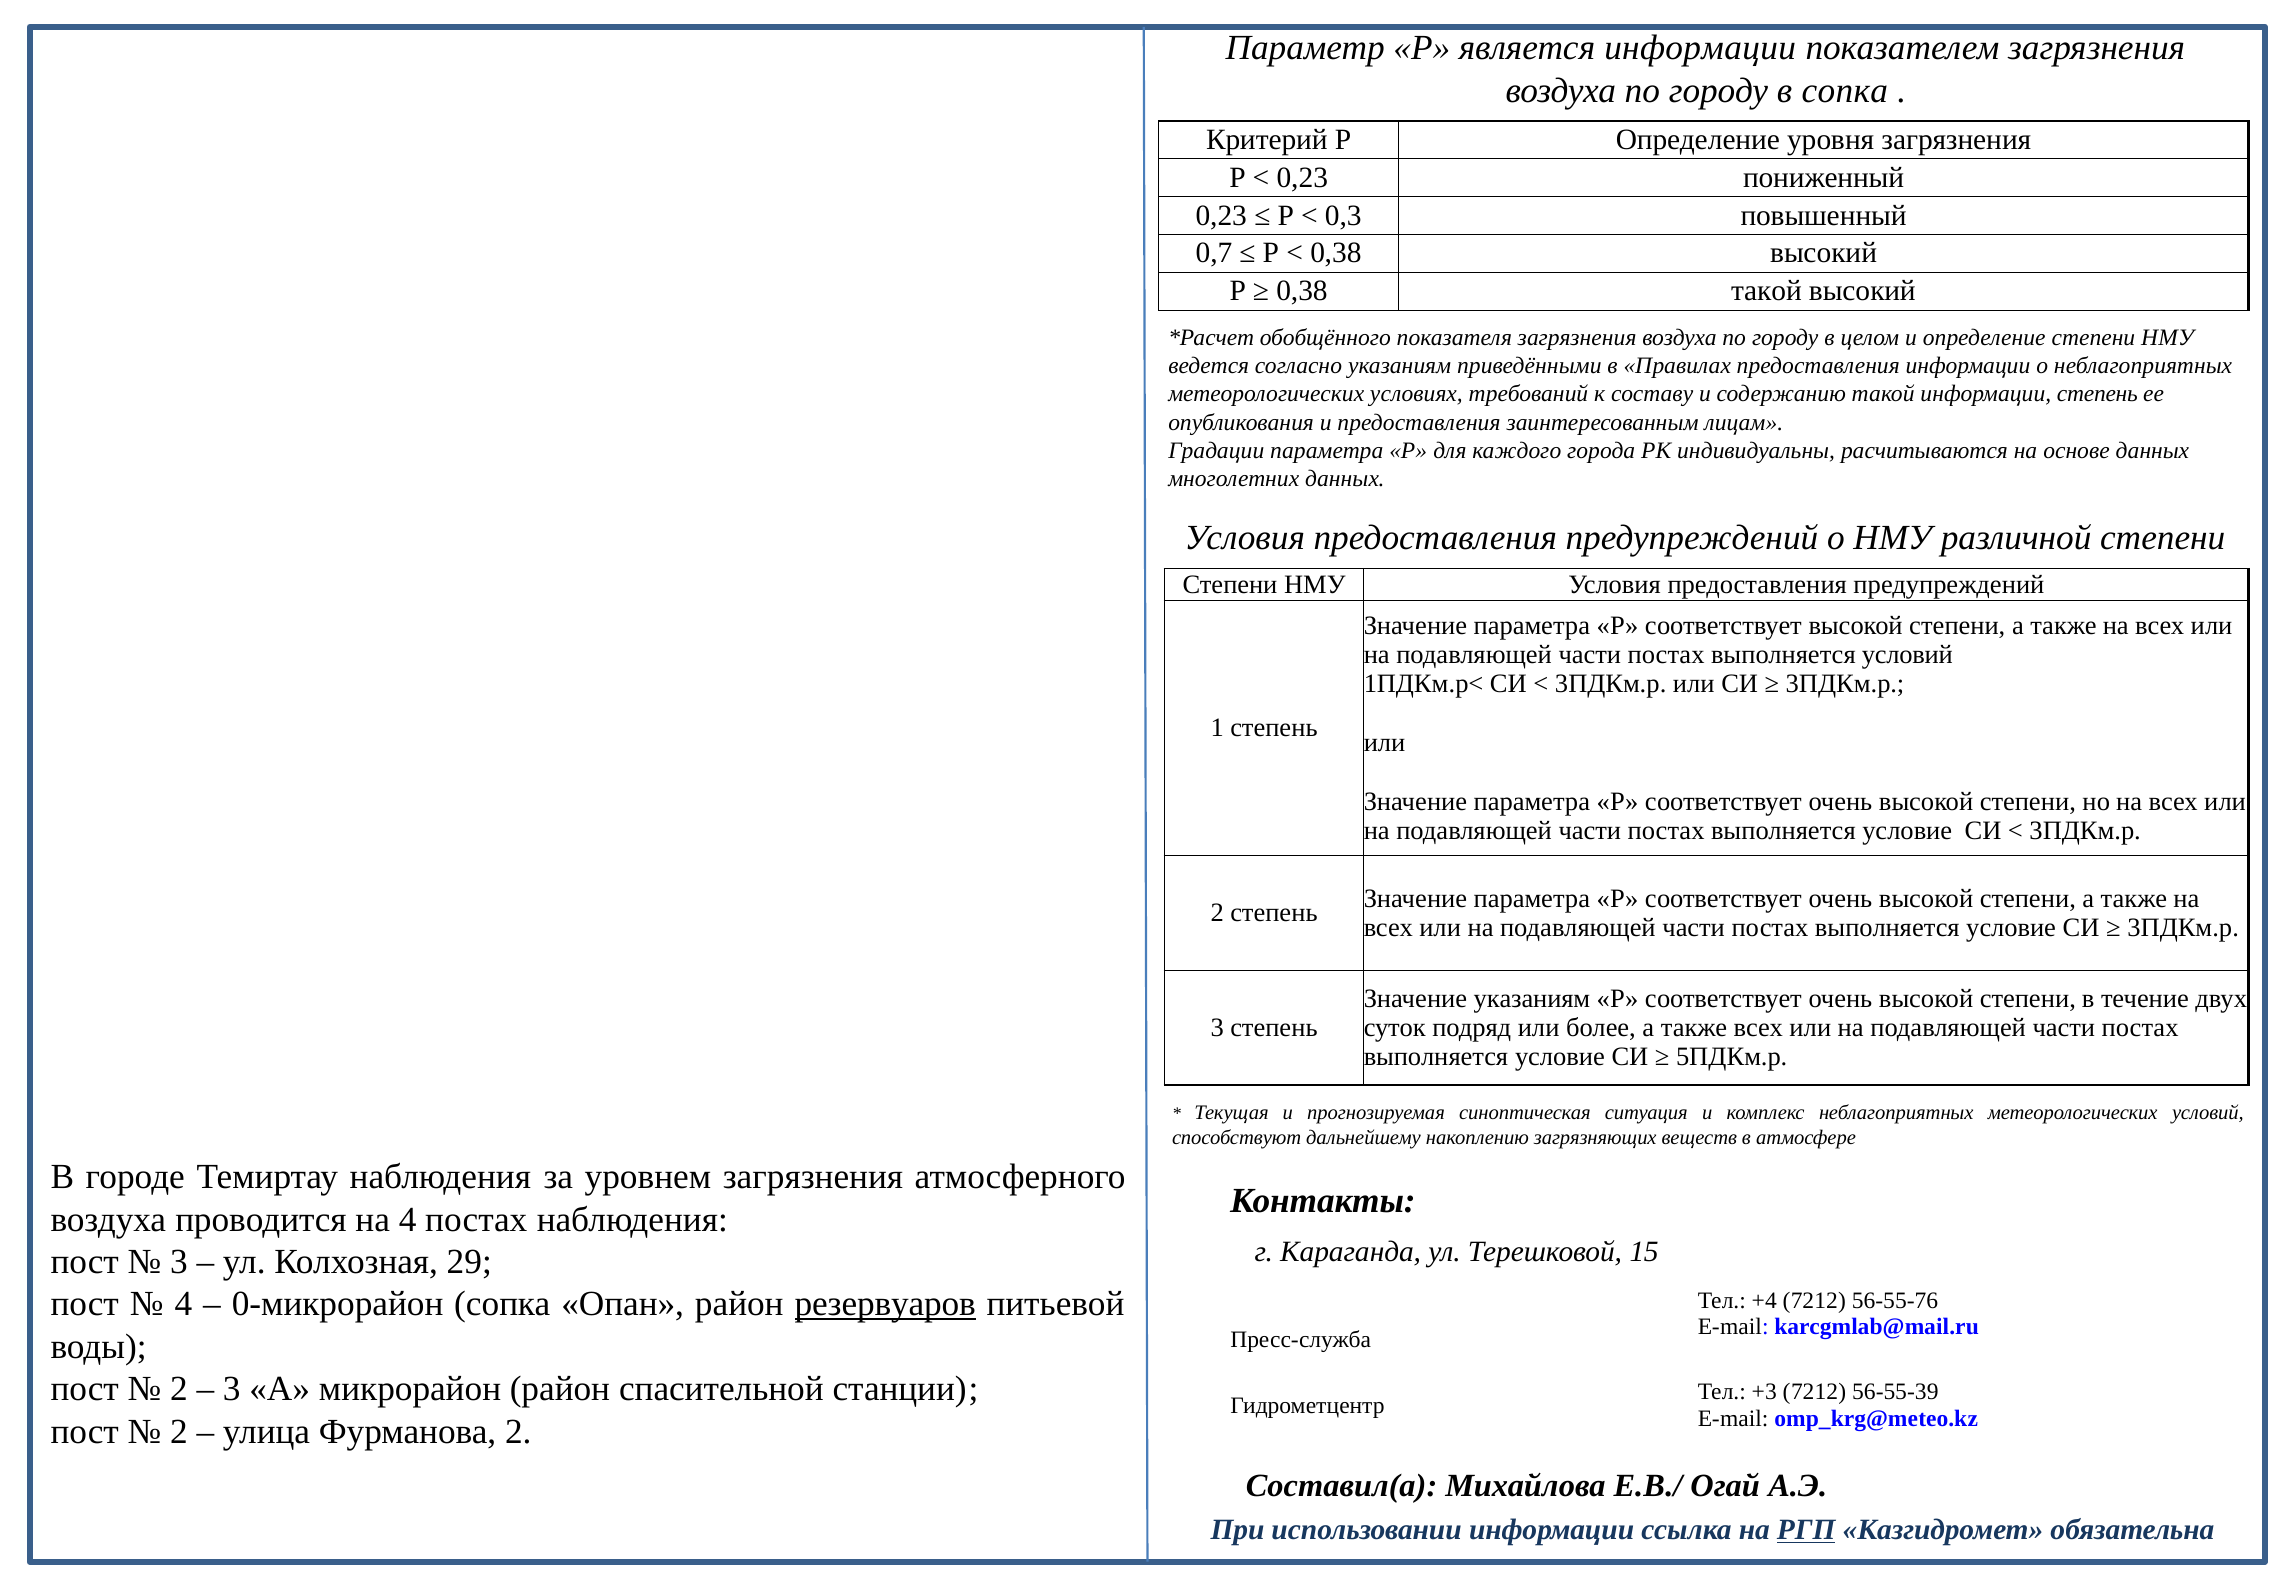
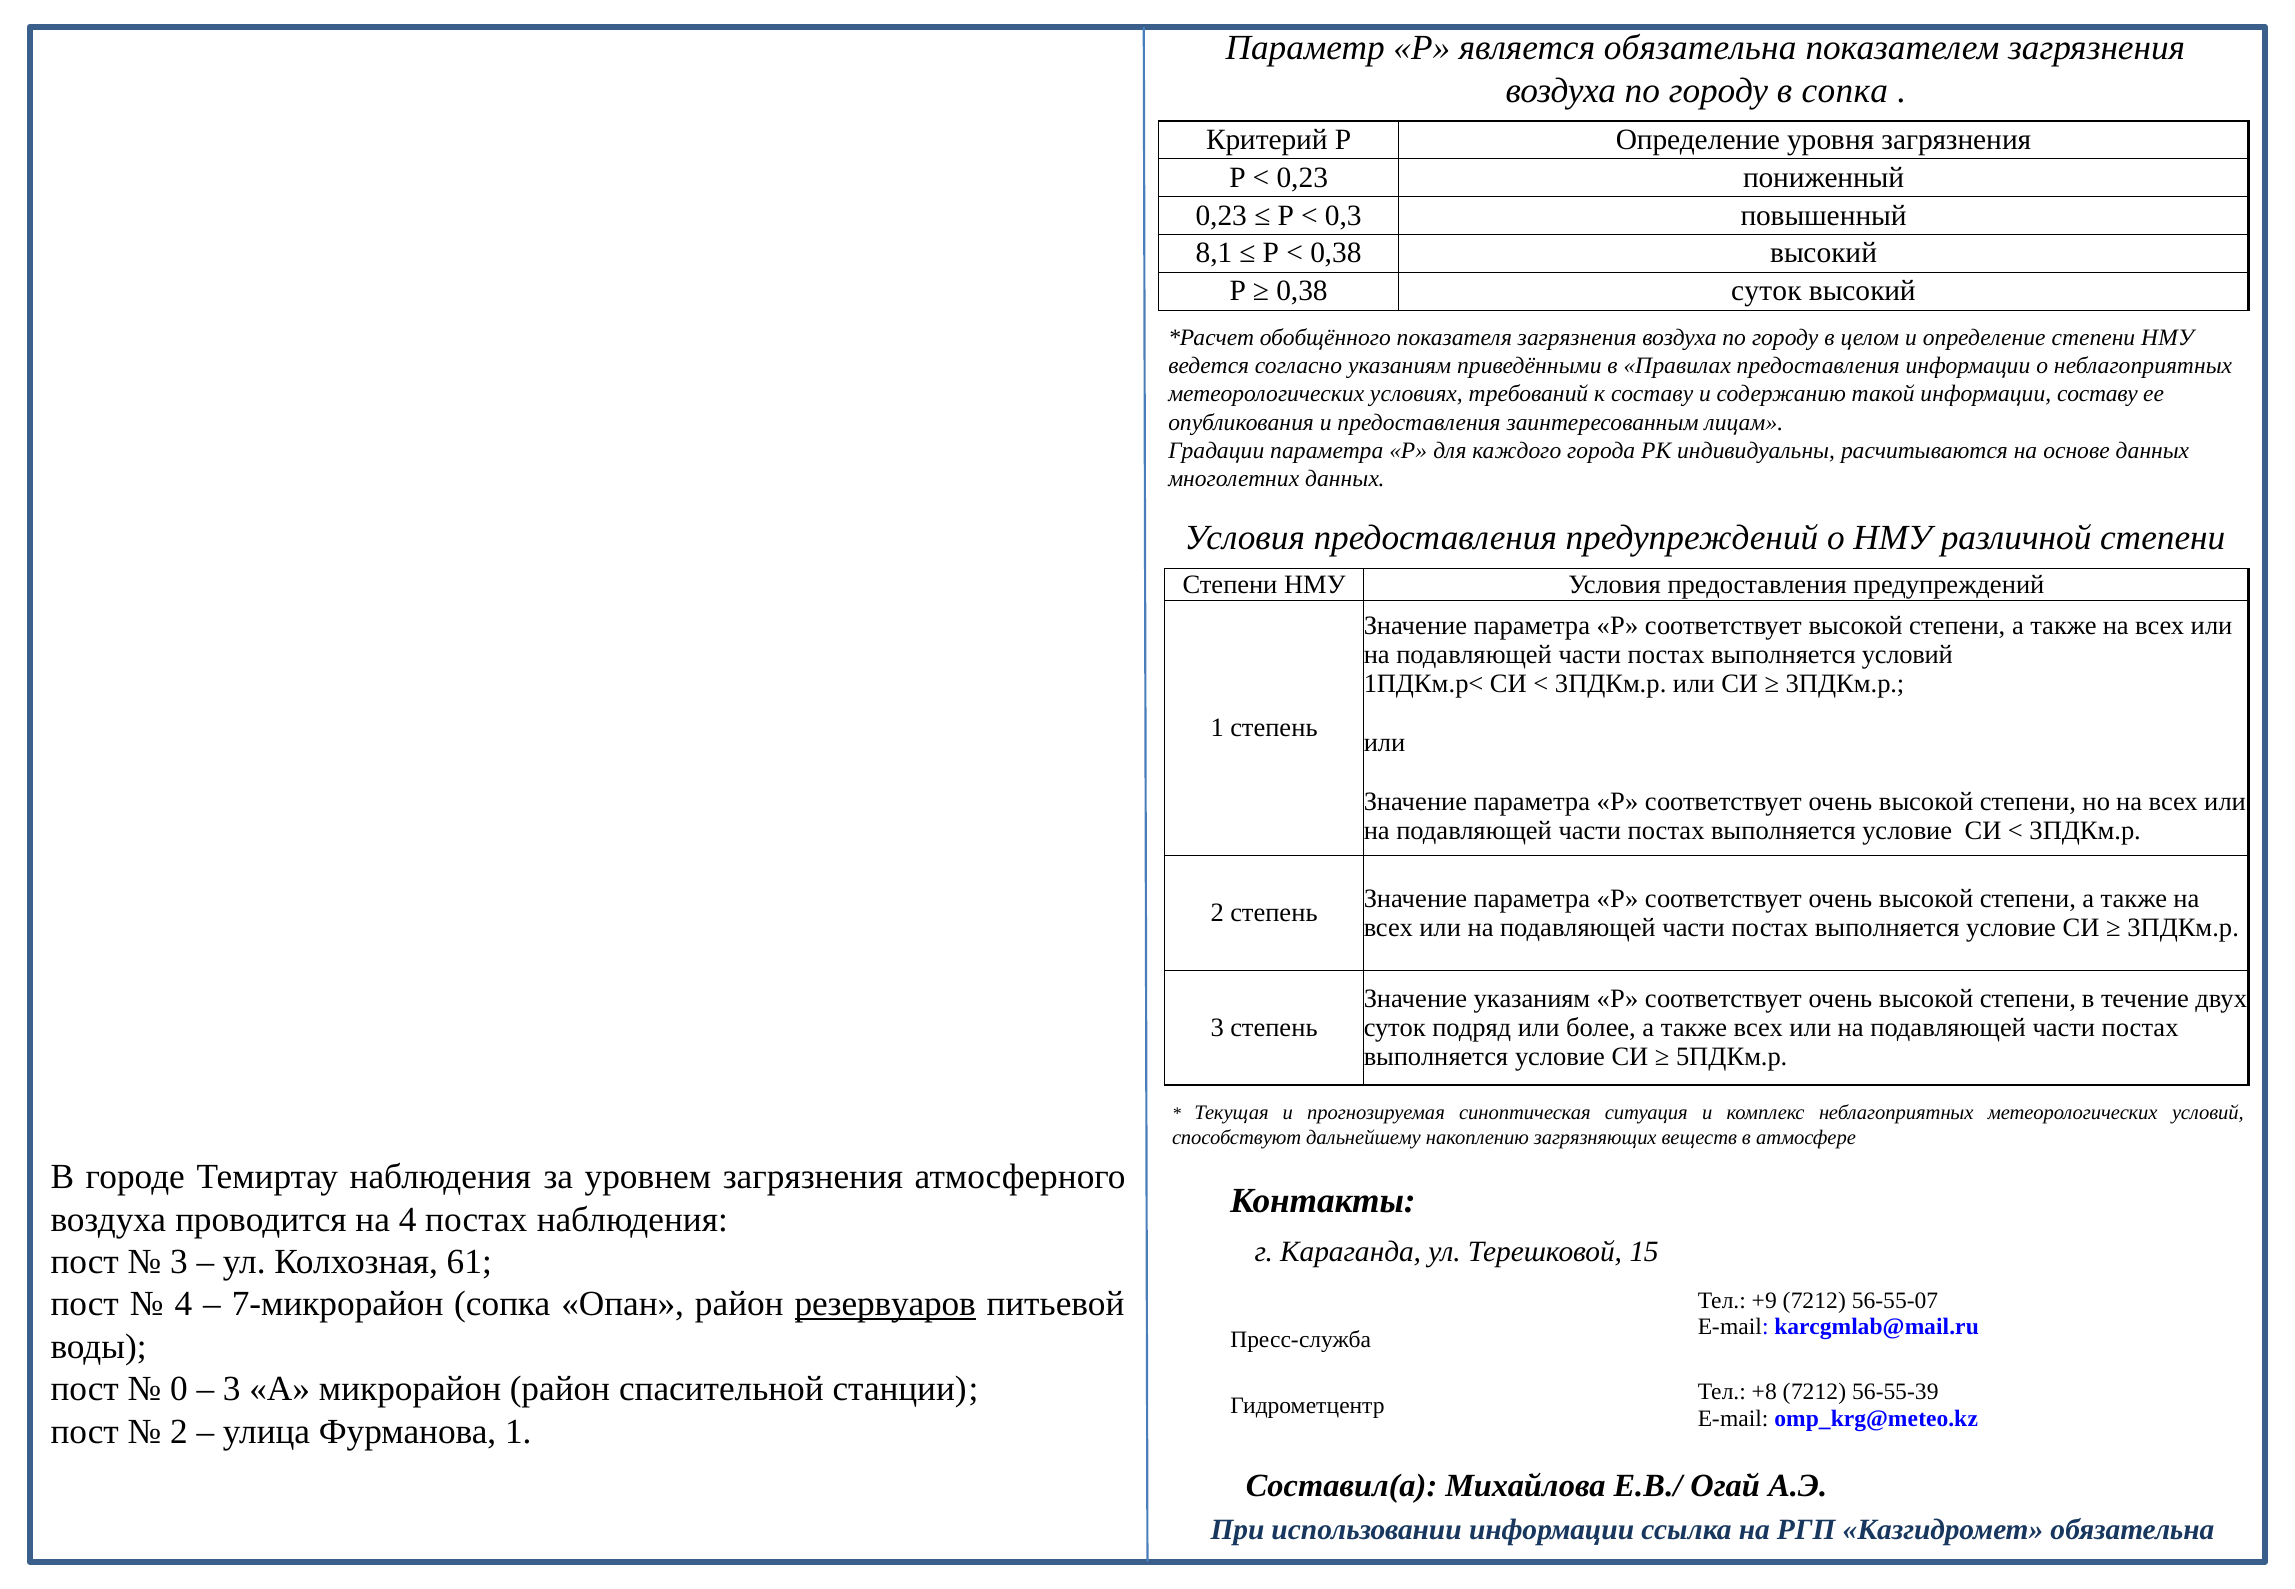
является информации: информации -> обязательна
0,7: 0,7 -> 8,1
0,38 такой: такой -> суток
информации степень: степень -> составу
29: 29 -> 61
0-микрорайон: 0-микрорайон -> 7-микрорайон
+4: +4 -> +9
56-55-76: 56-55-76 -> 56-55-07
2 at (179, 1389): 2 -> 0
+3: +3 -> +8
Фурманова 2: 2 -> 1
РГП underline: present -> none
